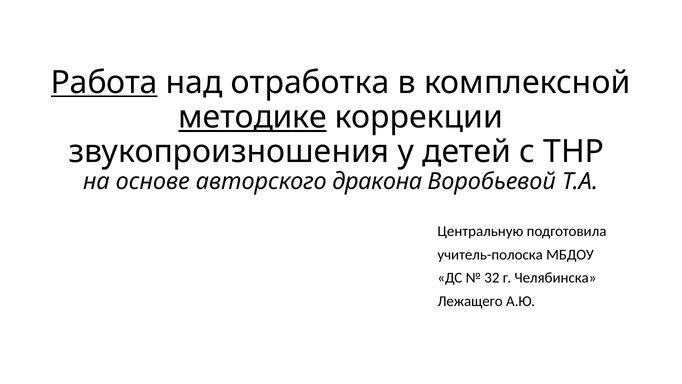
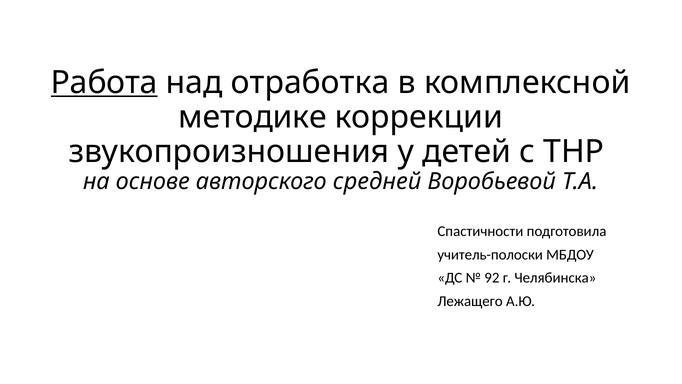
методике underline: present -> none
дракона: дракона -> средней
Центральную: Центральную -> Спастичности
учитель-полоска: учитель-полоска -> учитель-полоски
32: 32 -> 92
